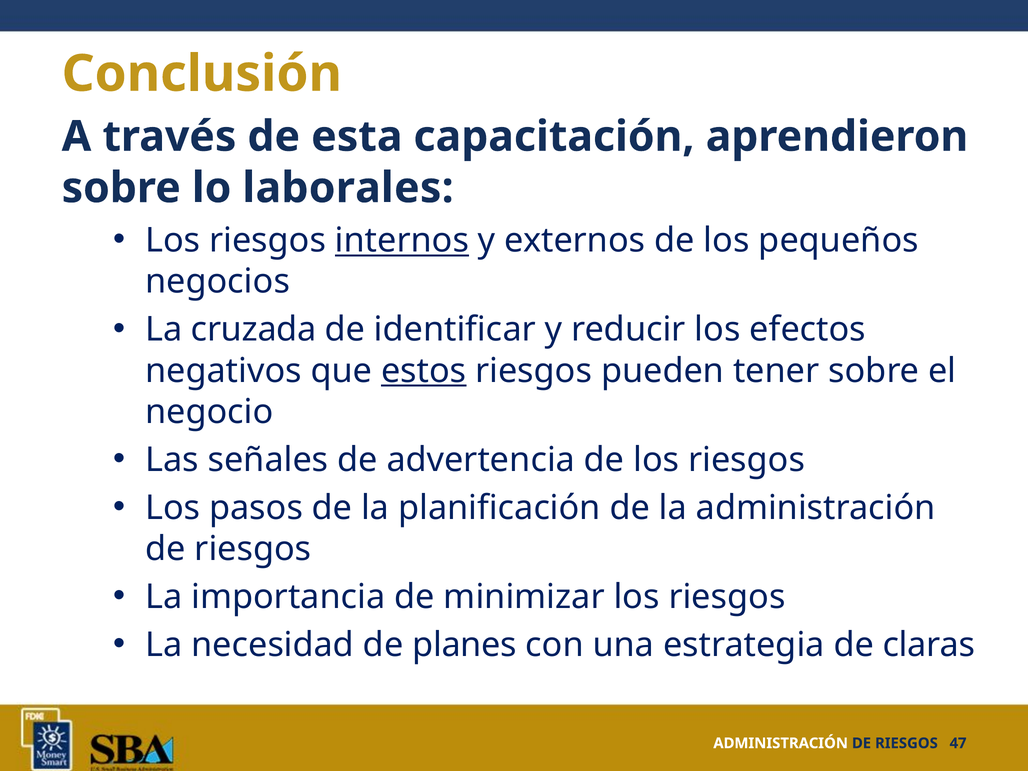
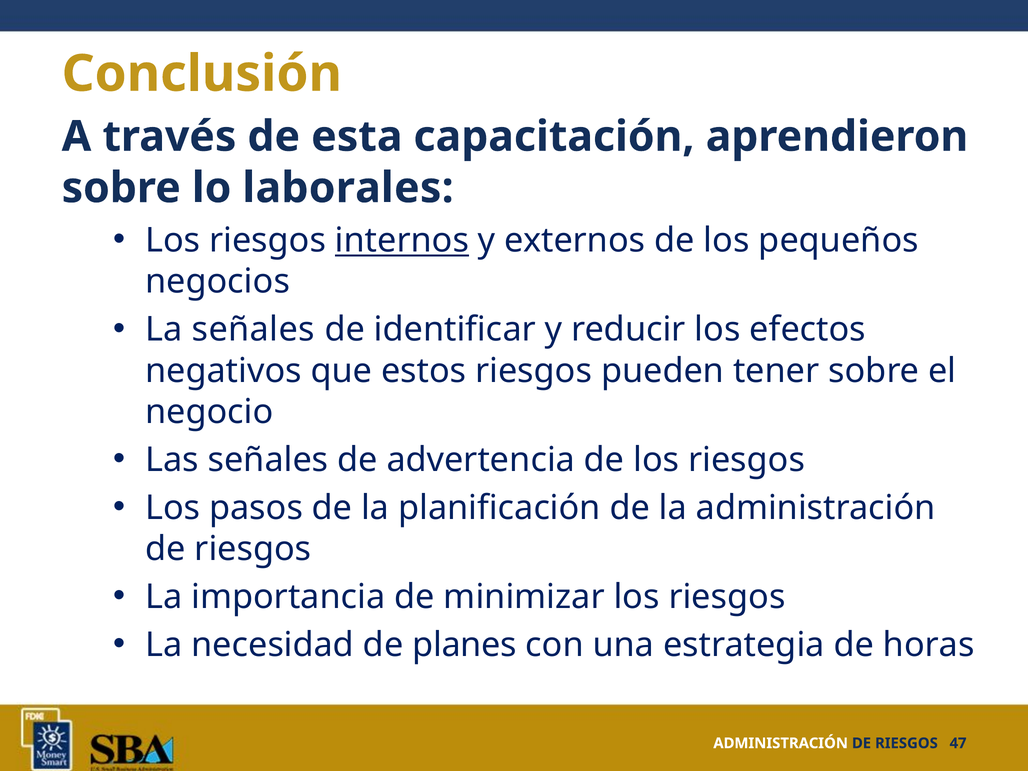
La cruzada: cruzada -> señales
estos underline: present -> none
claras: claras -> horas
